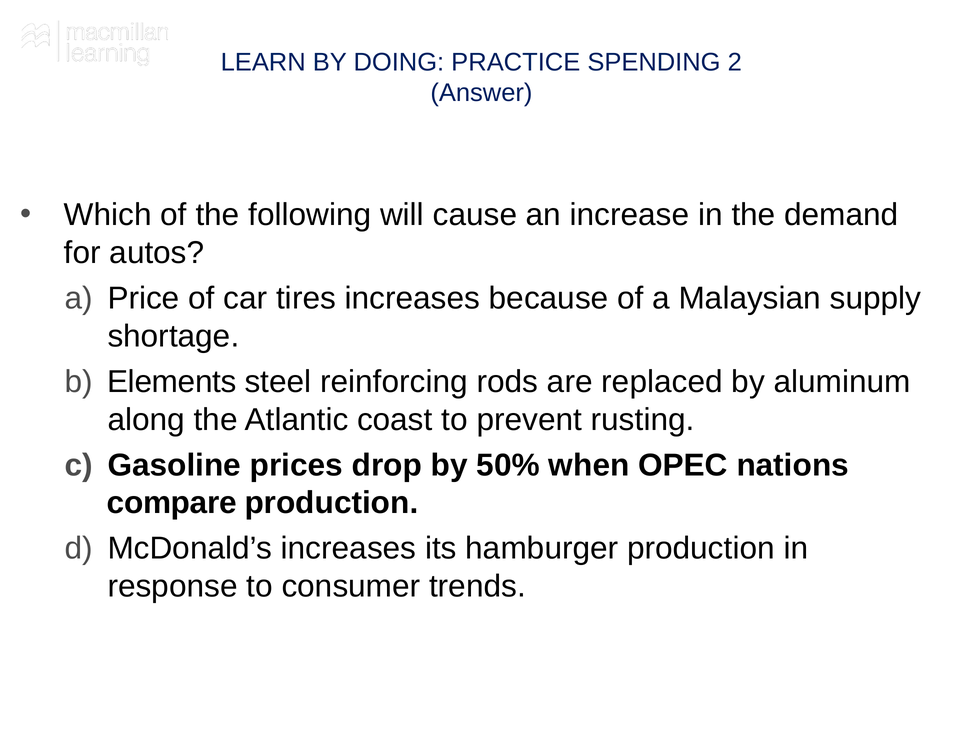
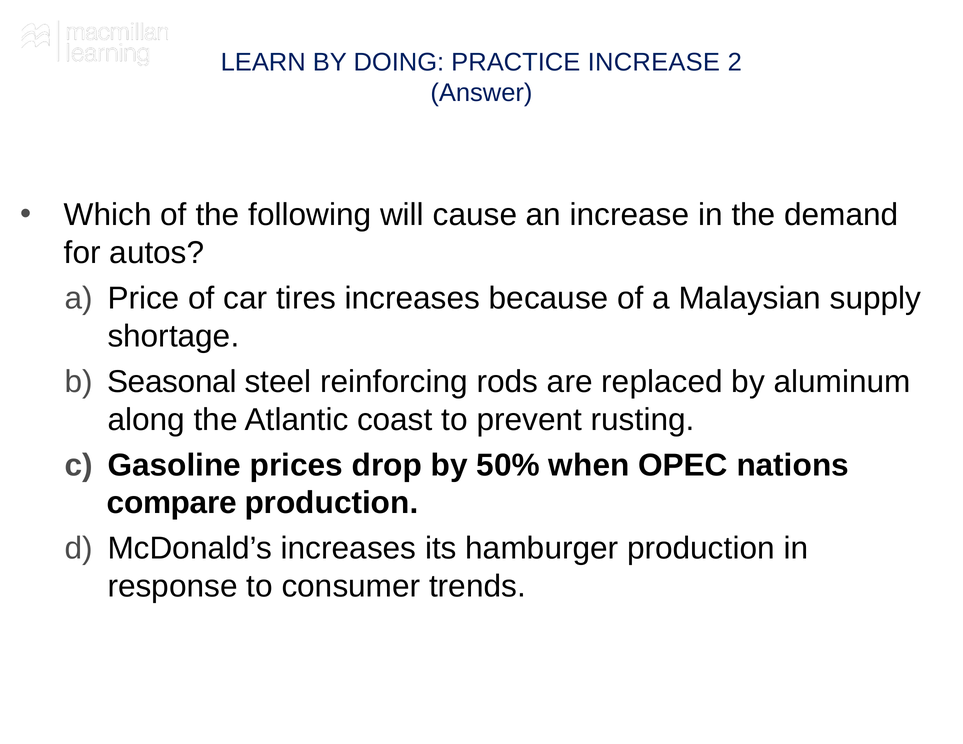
PRACTICE SPENDING: SPENDING -> INCREASE
Elements: Elements -> Seasonal
